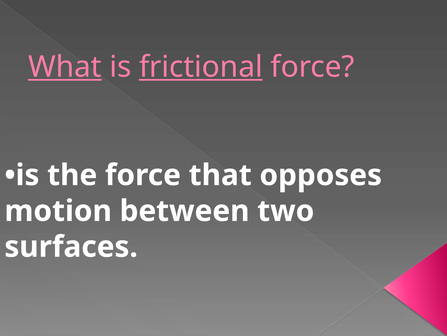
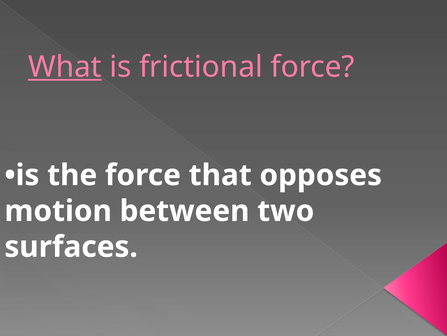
frictional underline: present -> none
